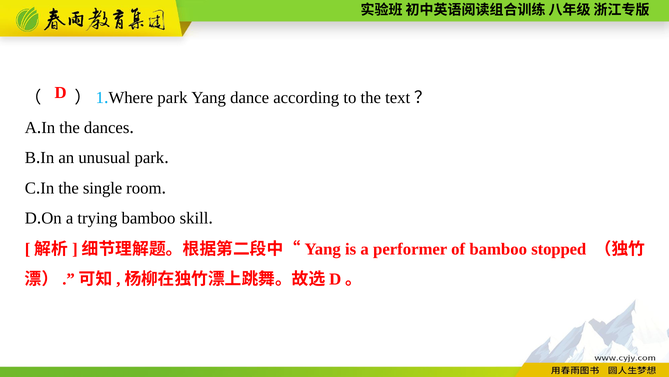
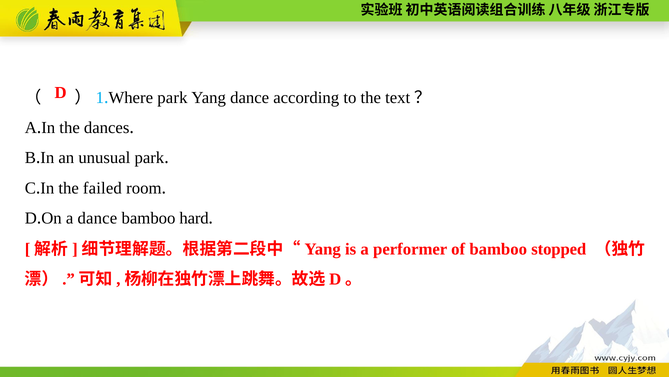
single: single -> failed
a trying: trying -> dance
skill: skill -> hard
